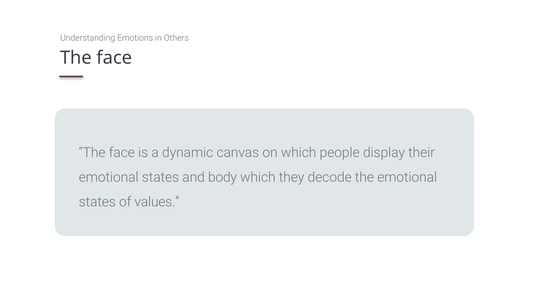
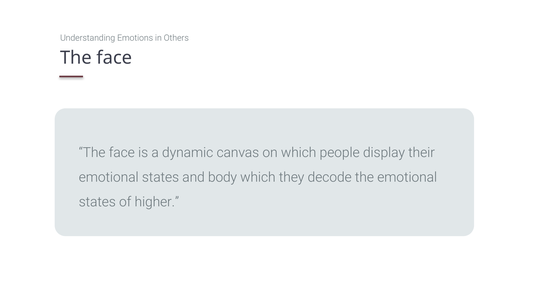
values: values -> higher
